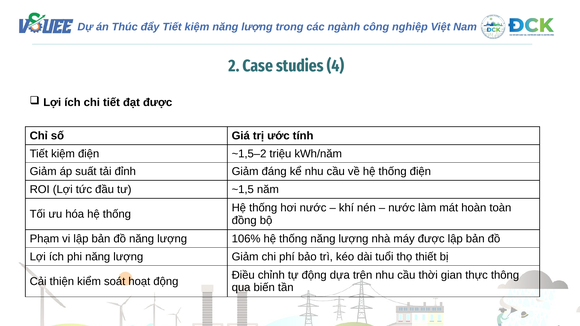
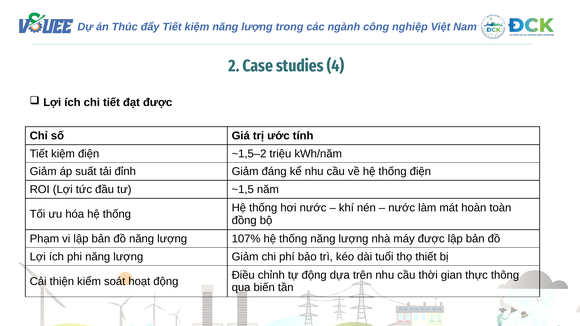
106%: 106% -> 107%
